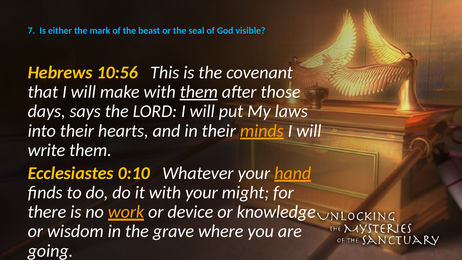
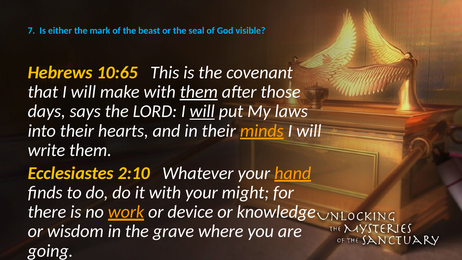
10:56: 10:56 -> 10:65
will at (202, 111) underline: none -> present
0:10: 0:10 -> 2:10
